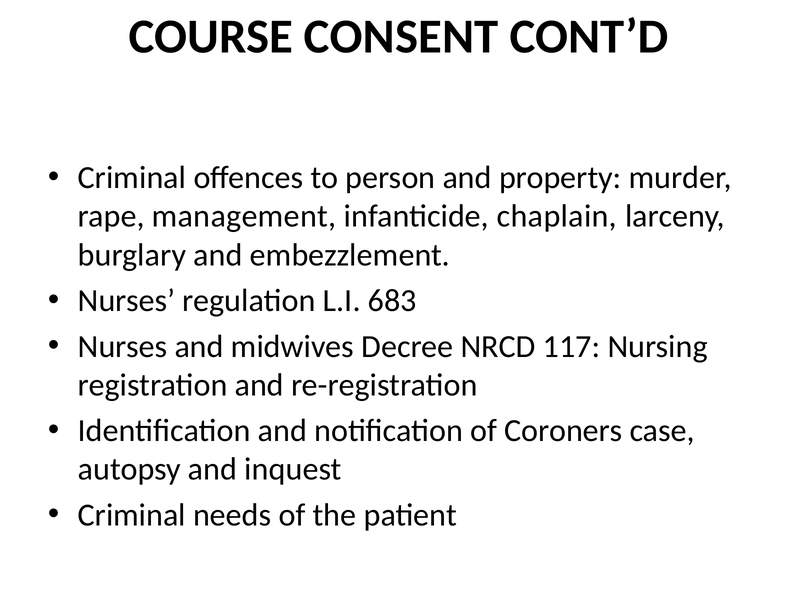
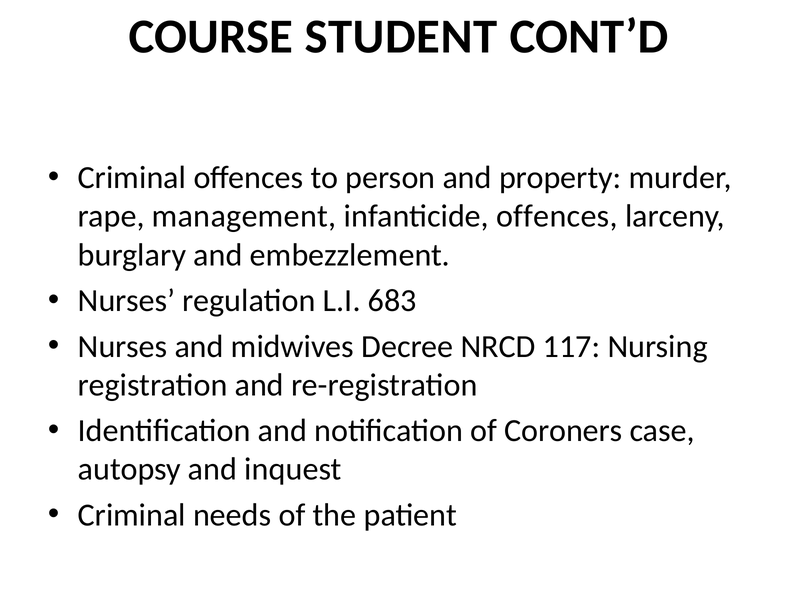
CONSENT: CONSENT -> STUDENT
infanticide chaplain: chaplain -> offences
